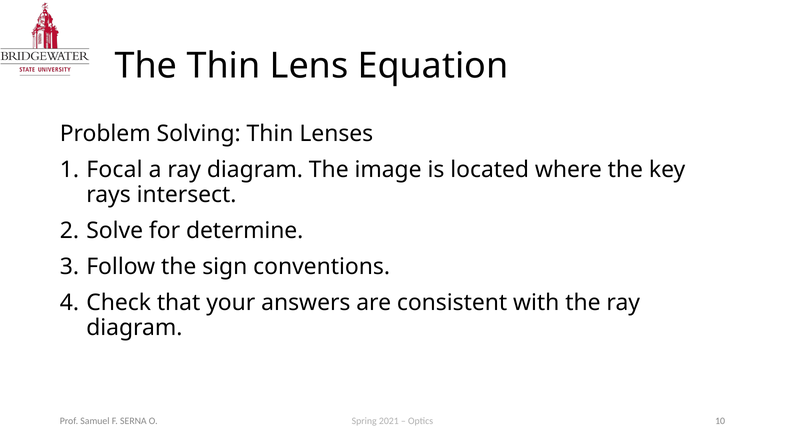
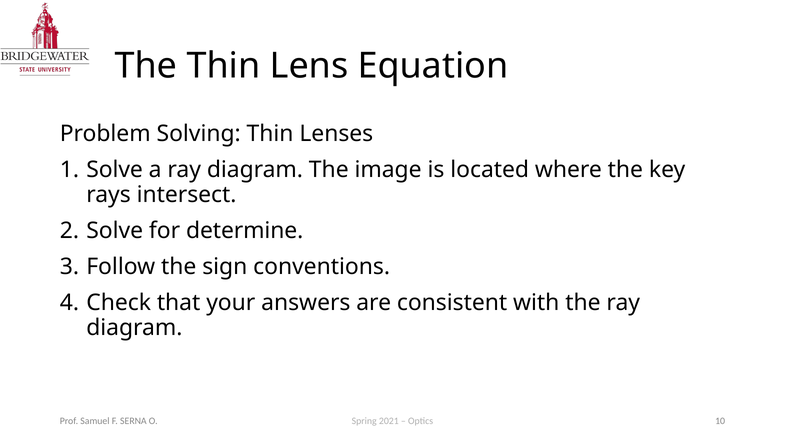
Focal at (114, 170): Focal -> Solve
